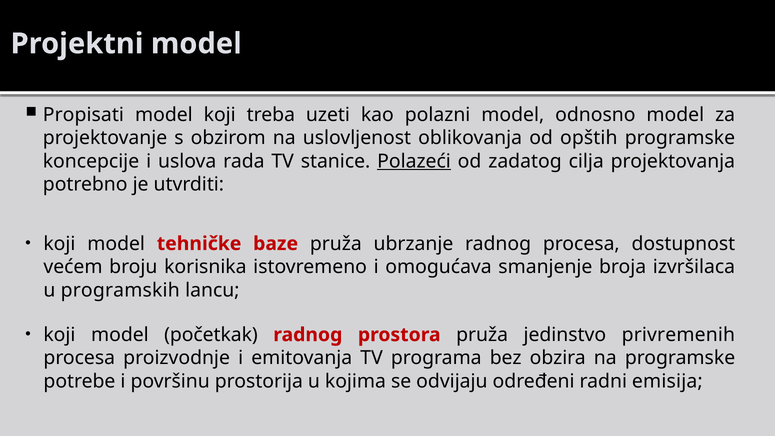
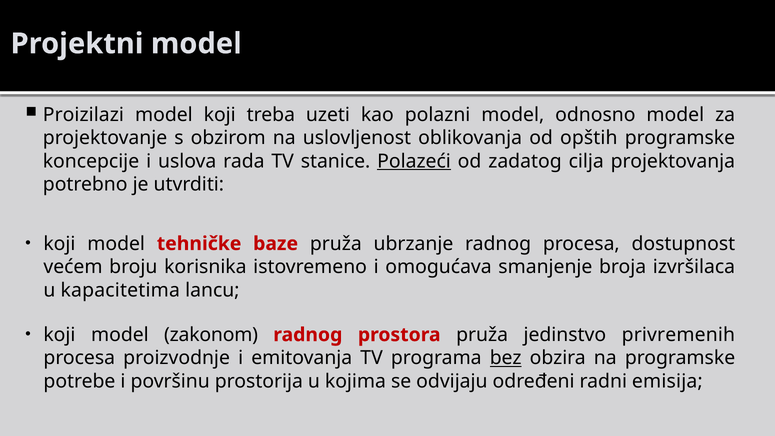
Propisati: Propisati -> Proizilazi
programskih: programskih -> kapacitetima
početkak: početkak -> zakonom
bez underline: none -> present
